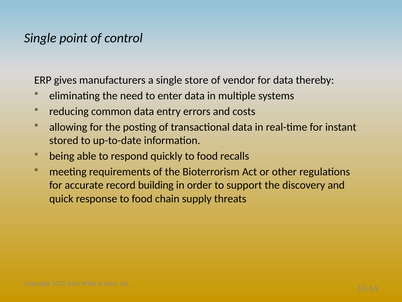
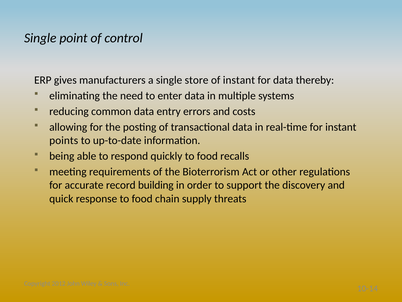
of vendor: vendor -> instant
stored: stored -> points
